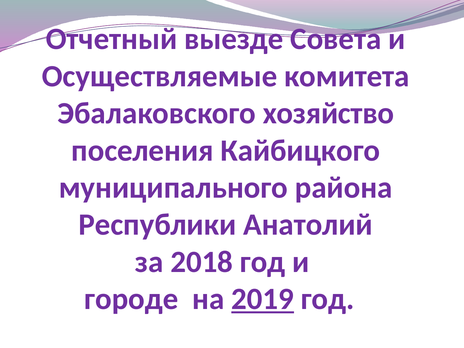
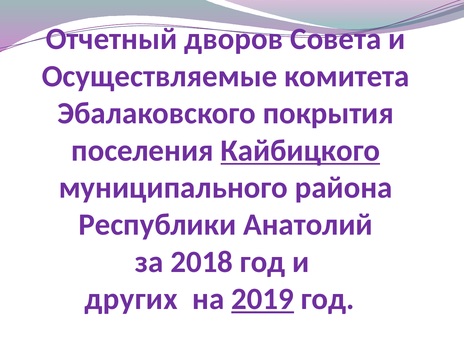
выезде: выезде -> дворов
хозяйство: хозяйство -> покрытия
Кайбицкого underline: none -> present
городе: городе -> других
